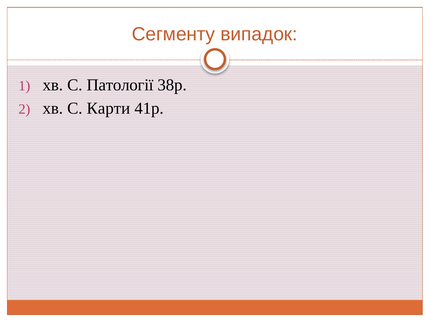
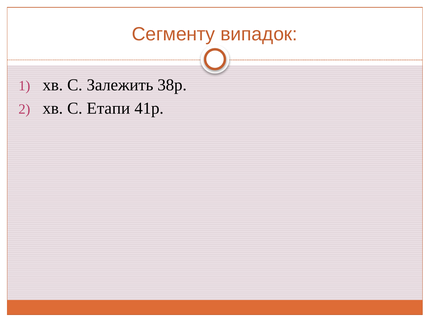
Патології: Патології -> Залежить
Карти: Карти -> Етапи
